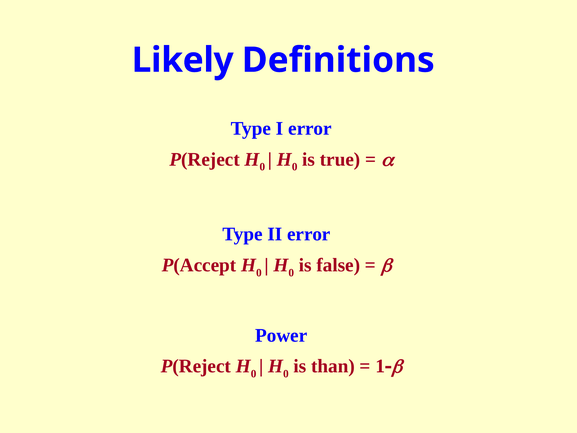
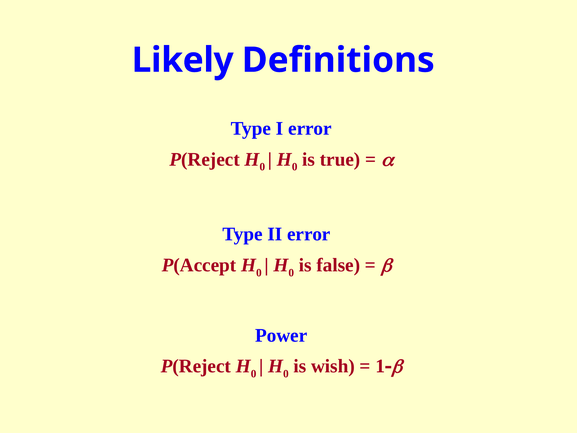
than: than -> wish
